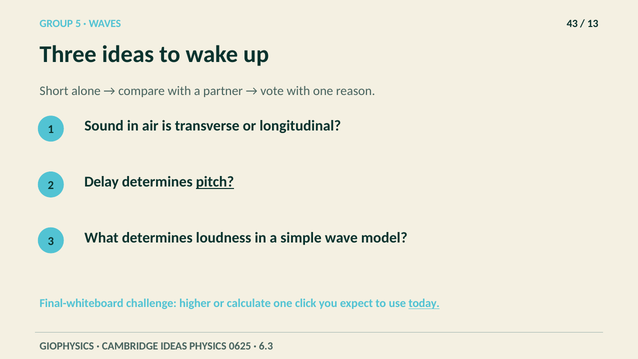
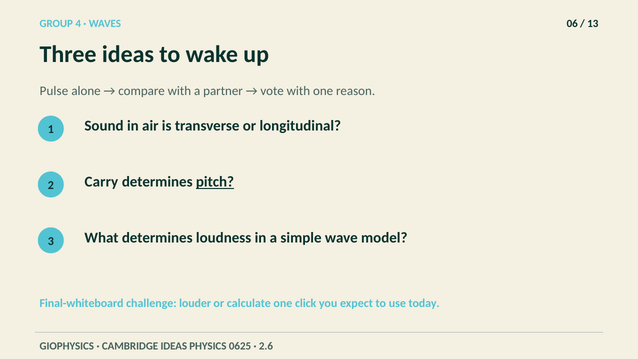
5: 5 -> 4
43: 43 -> 06
Short: Short -> Pulse
Delay: Delay -> Carry
higher: higher -> louder
today underline: present -> none
6.3: 6.3 -> 2.6
